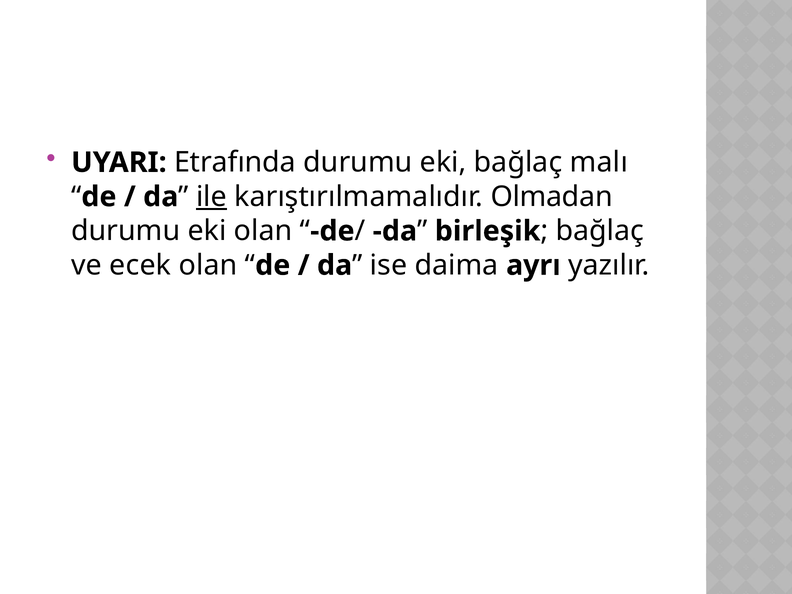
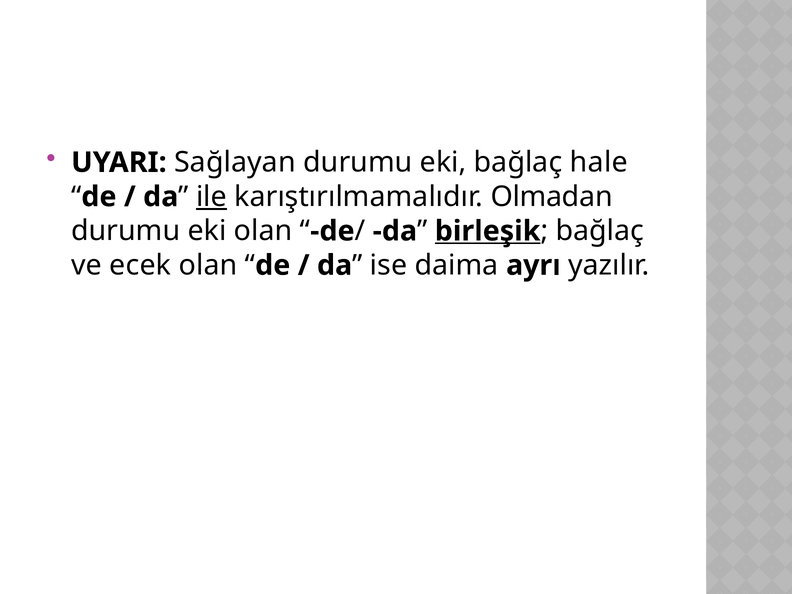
Etrafında: Etrafında -> Sağlayan
malı: malı -> hale
birleşik underline: none -> present
